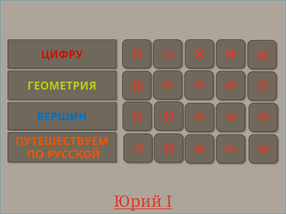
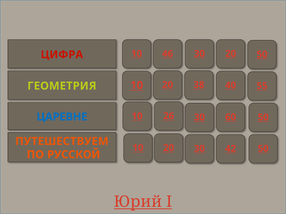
14: 14 -> 46
30 48: 48 -> 20
ЦИФРУ: ЦИФРУ -> ЦИФРА
70: 70 -> 38
77: 77 -> 55
63: 63 -> 26
34: 34 -> 60
ВЕРШИН: ВЕРШИН -> ЦАРЕВНЕ
52: 52 -> 42
